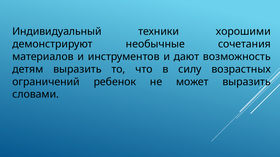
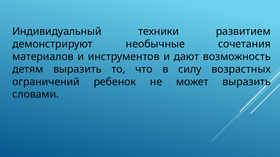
хорошими: хорошими -> развитием
